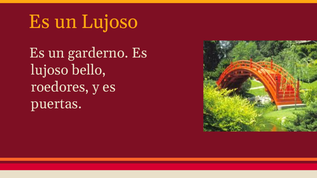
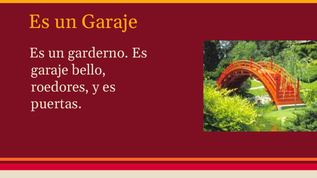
un Lujoso: Lujoso -> Garaje
lujoso at (50, 70): lujoso -> garaje
